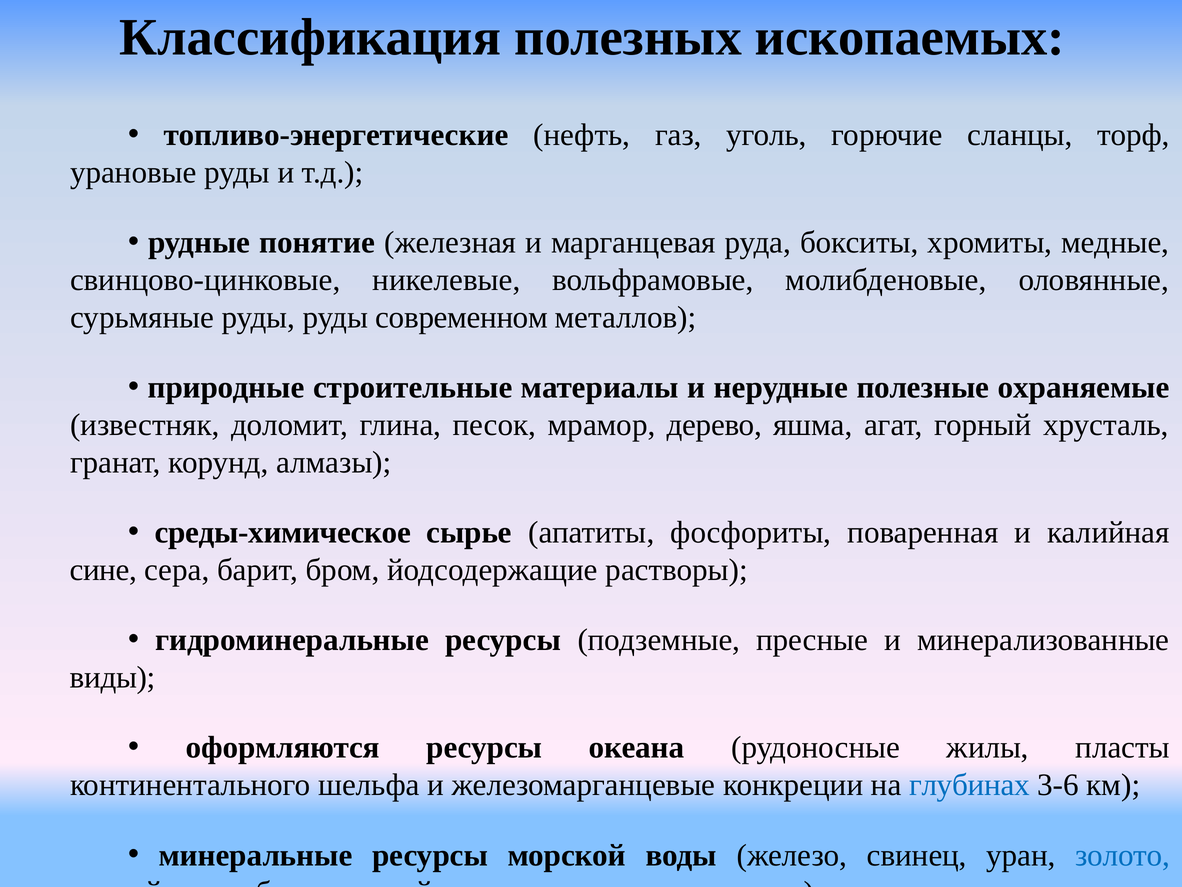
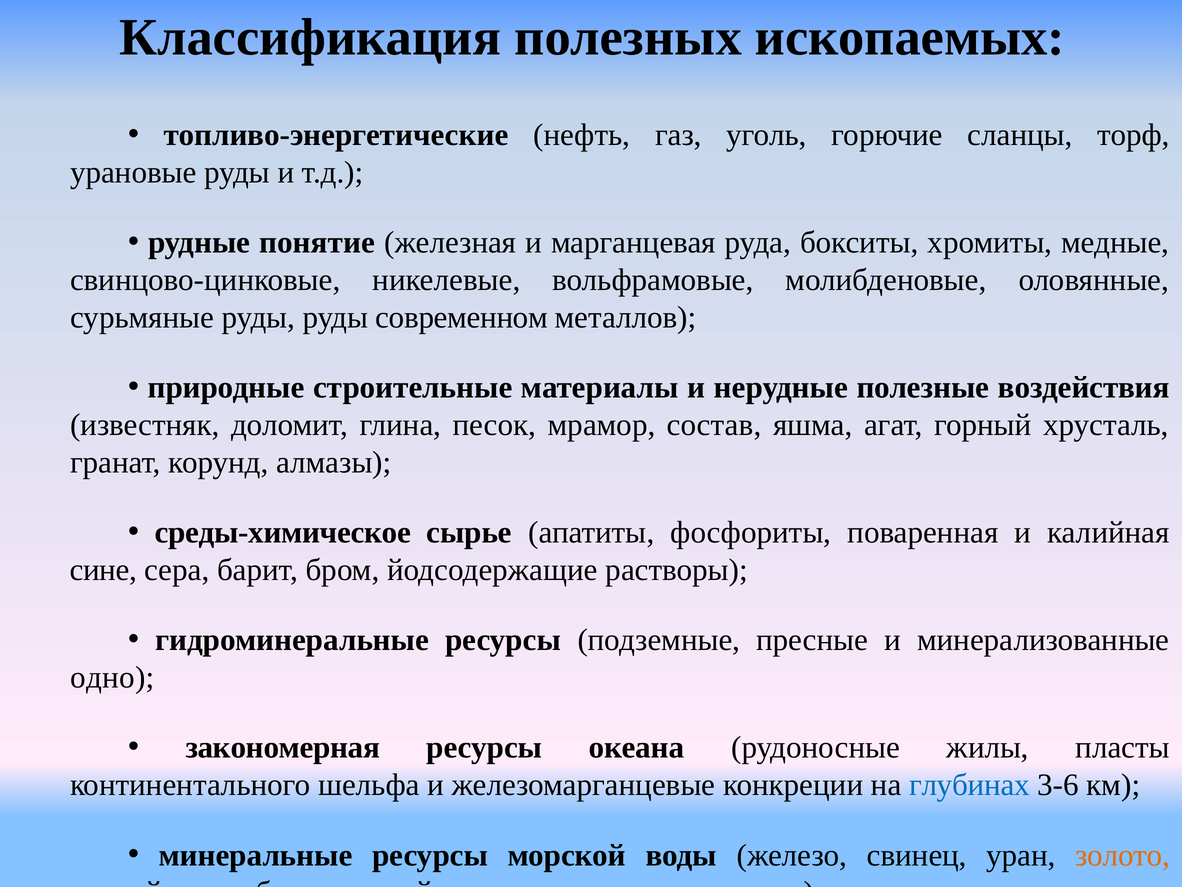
охраняемые: охраняемые -> воздействия
дерево: дерево -> состав
виды: виды -> одно
оформляются: оформляются -> закономерная
золото colour: blue -> orange
